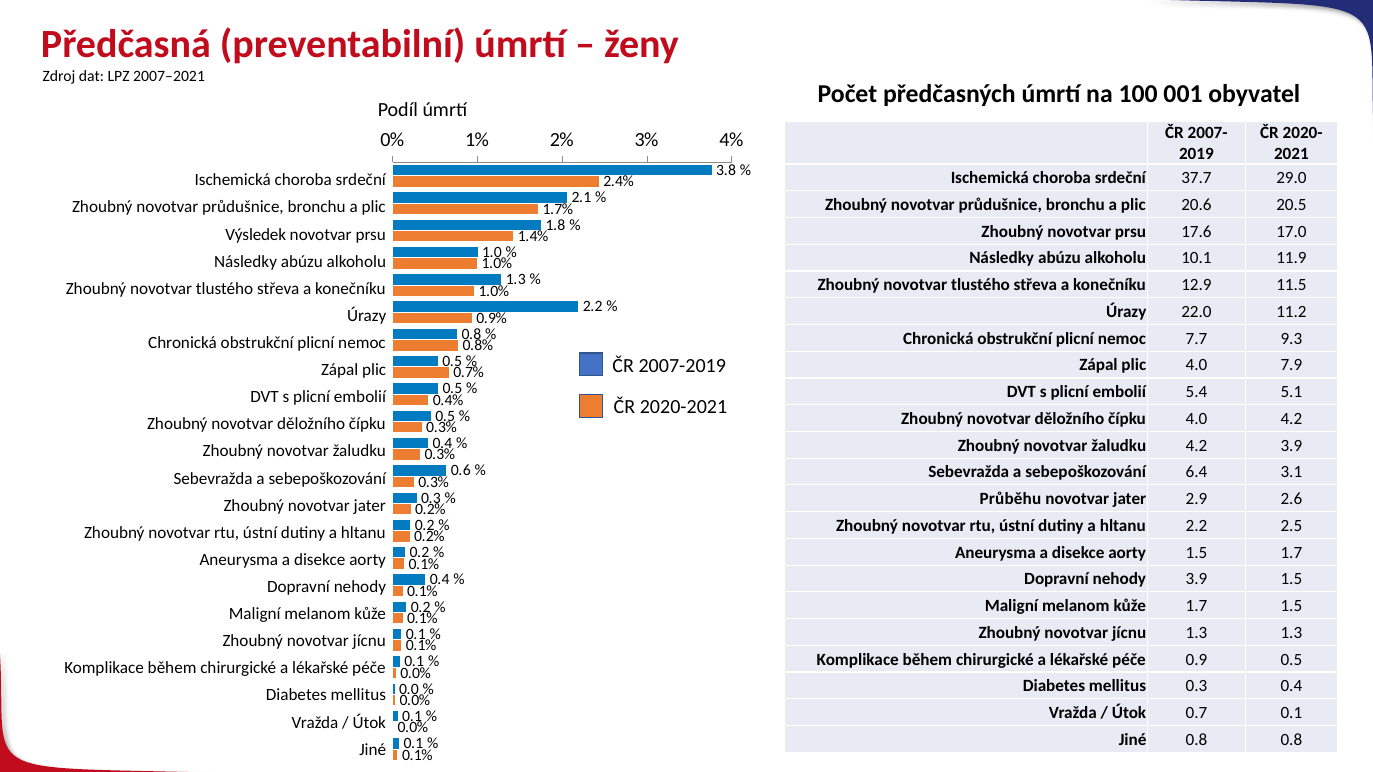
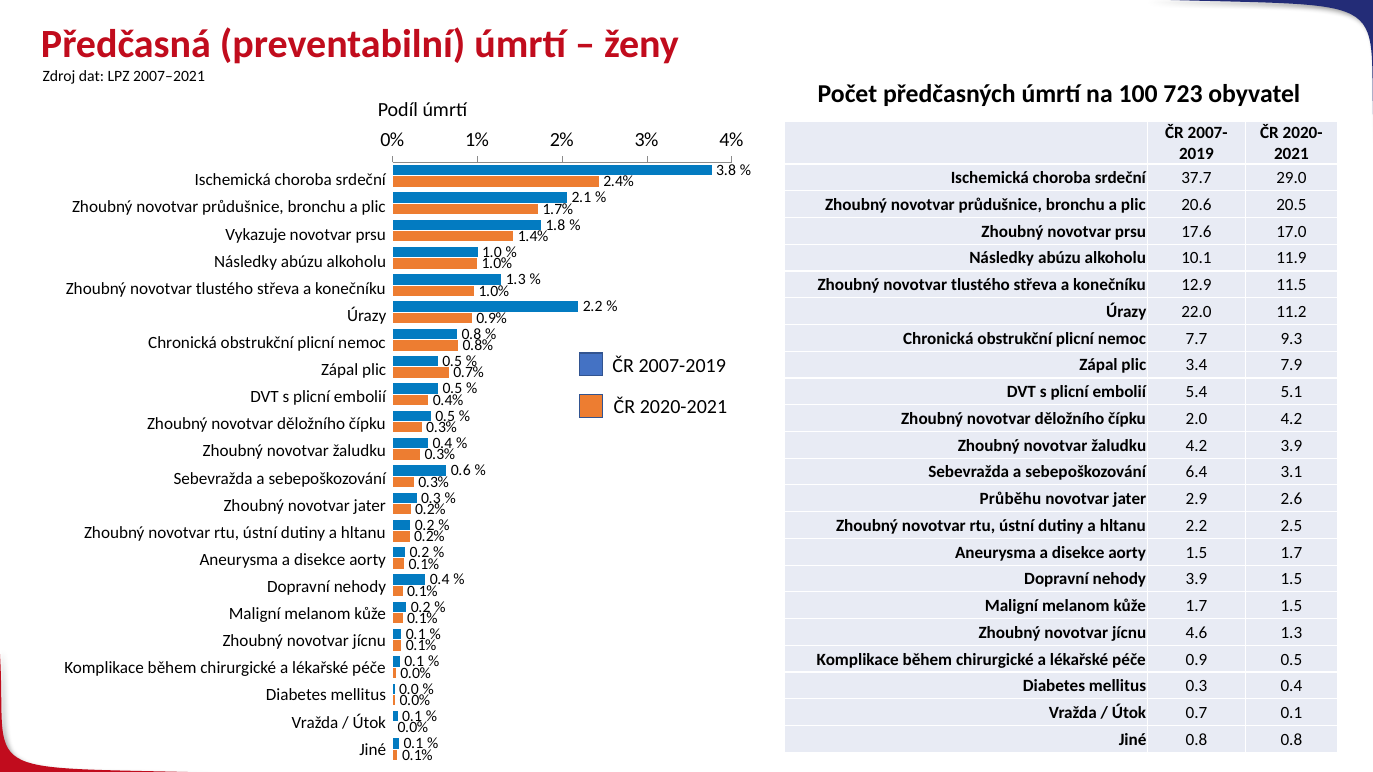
001: 001 -> 723
Výsledek: Výsledek -> Vykazuje
plic 4.0: 4.0 -> 3.4
čípku 4.0: 4.0 -> 2.0
jícnu 1.3: 1.3 -> 4.6
